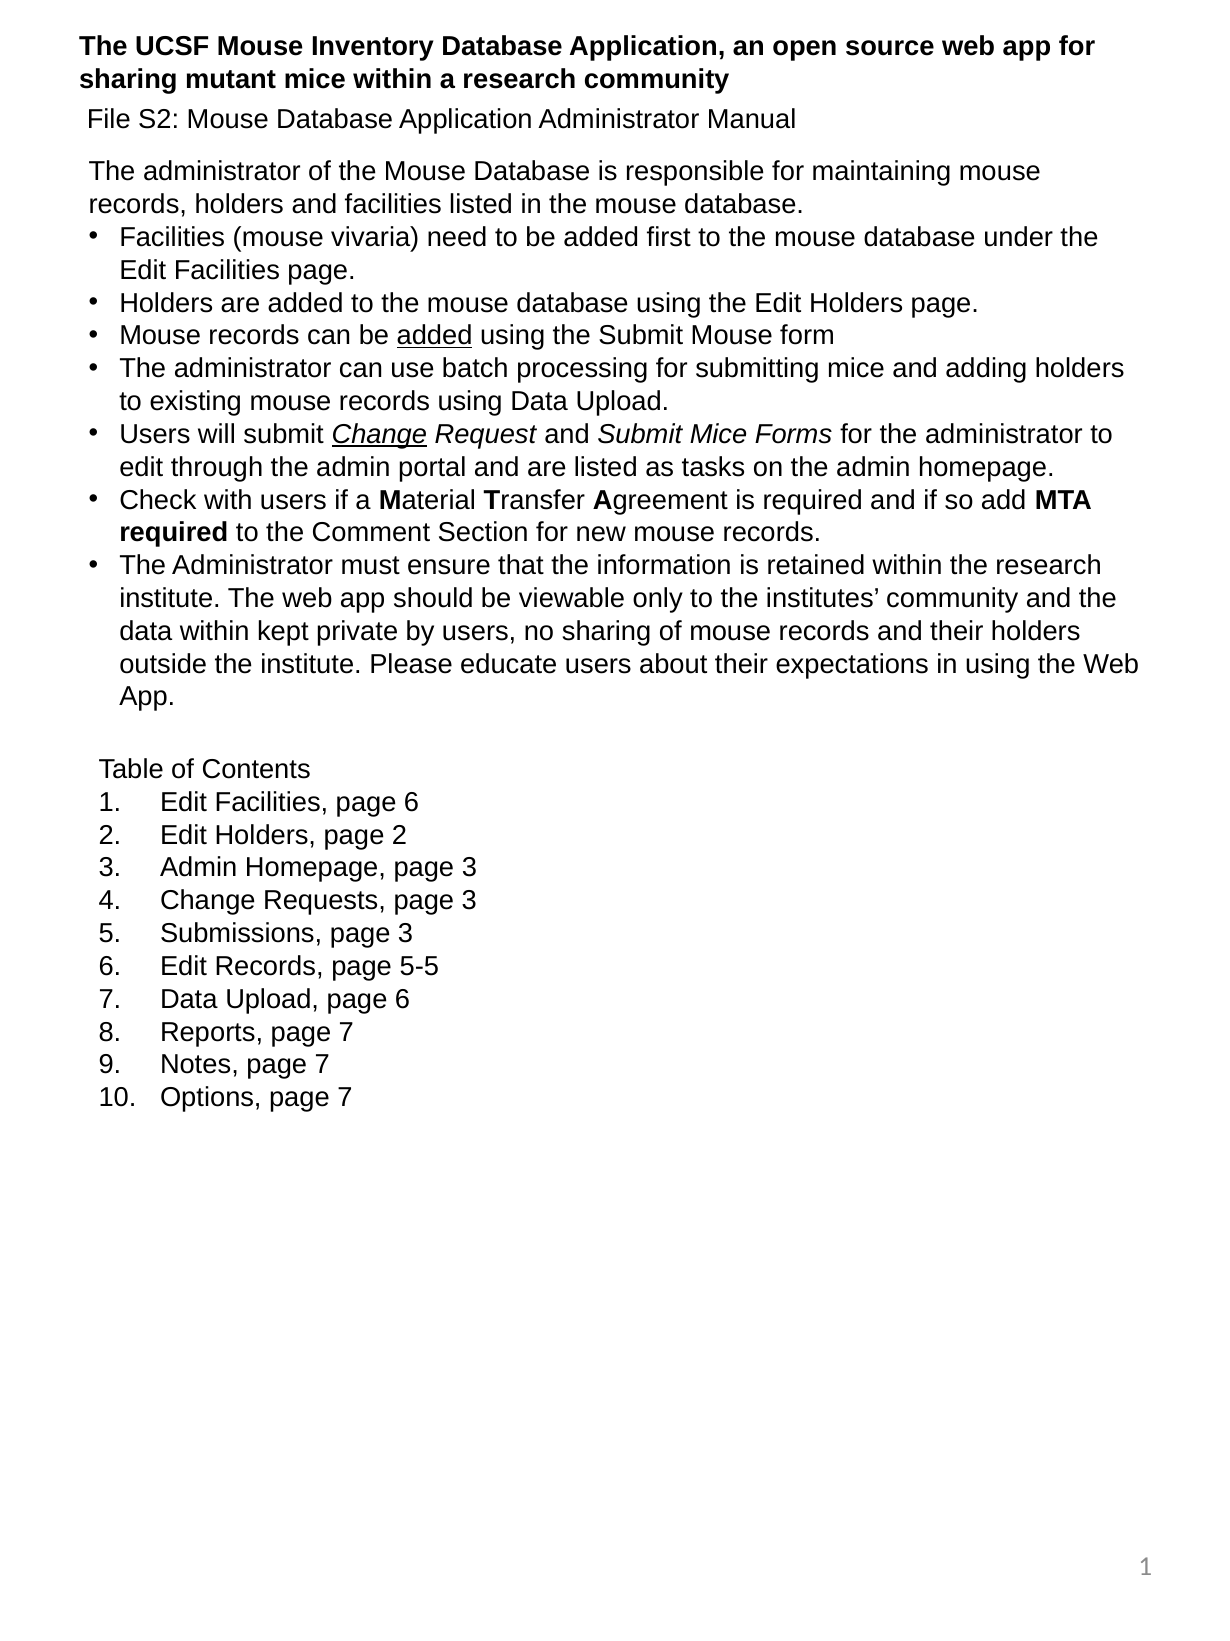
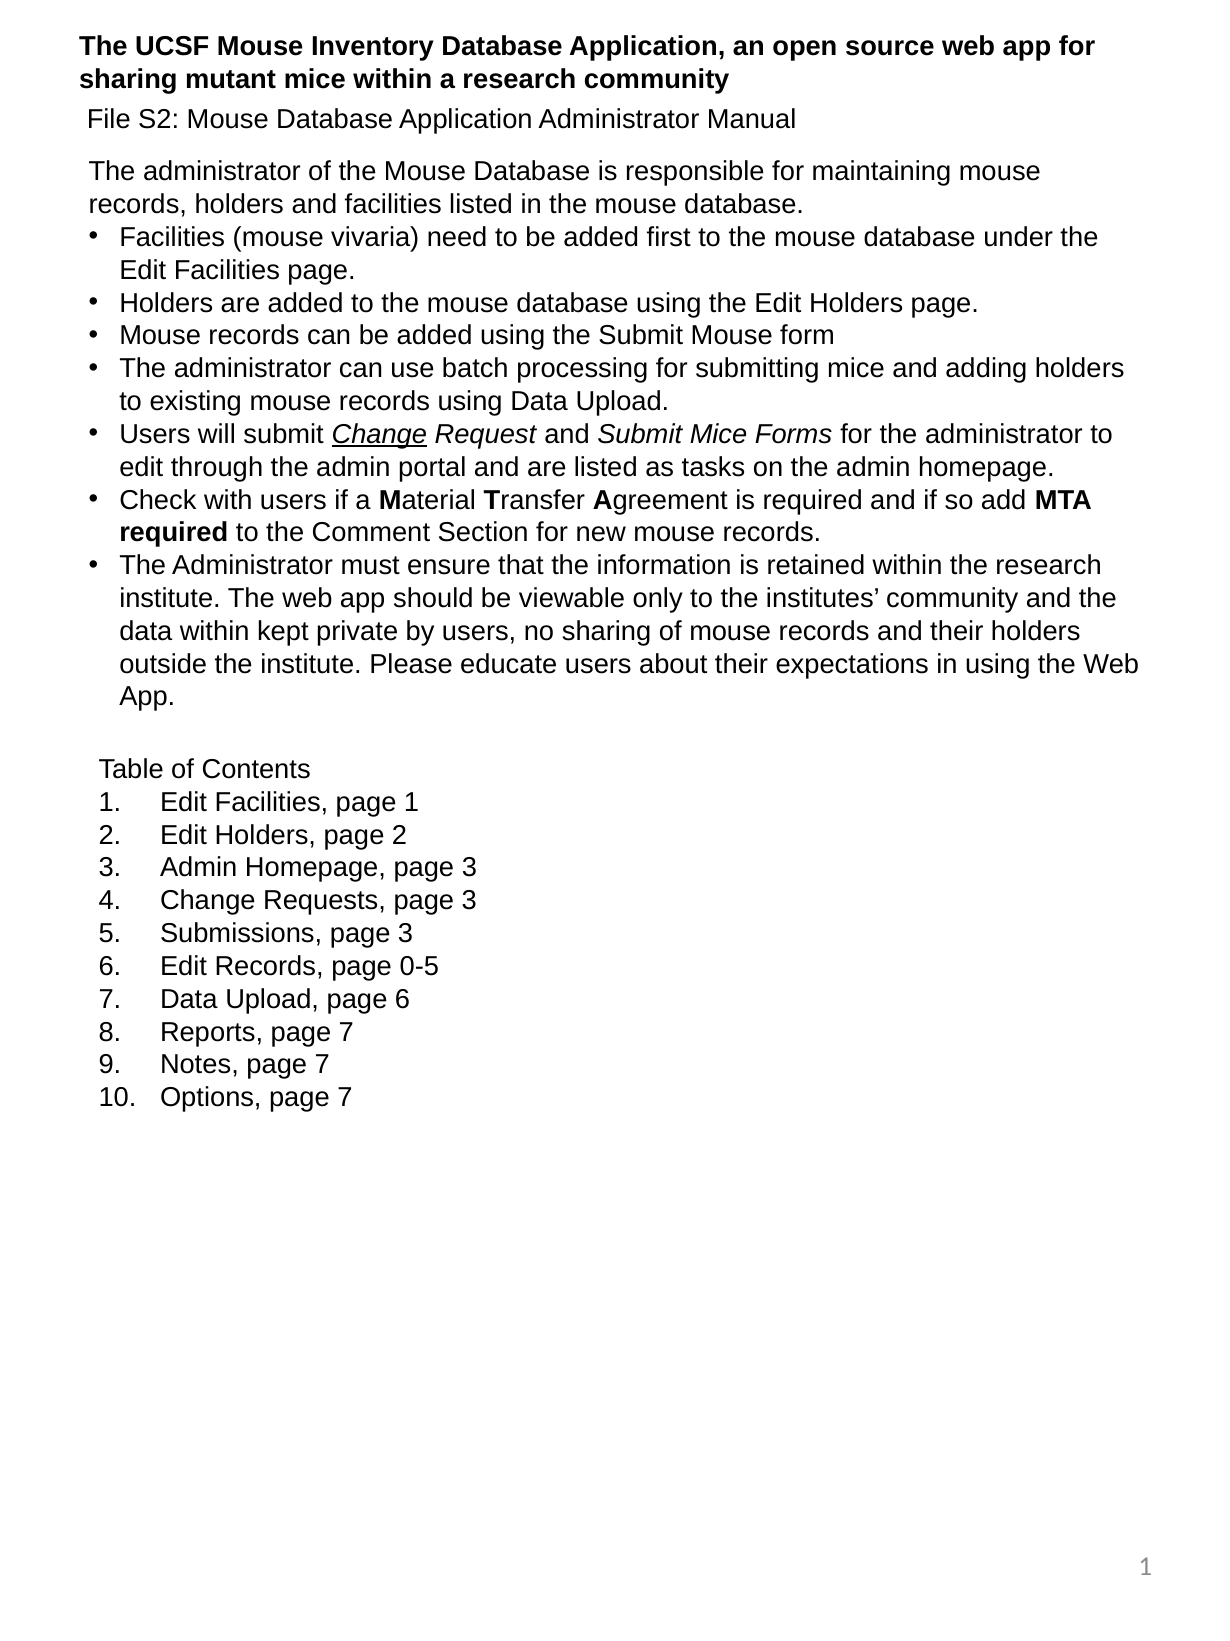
added at (435, 336) underline: present -> none
Facilities page 6: 6 -> 1
5-5: 5-5 -> 0-5
